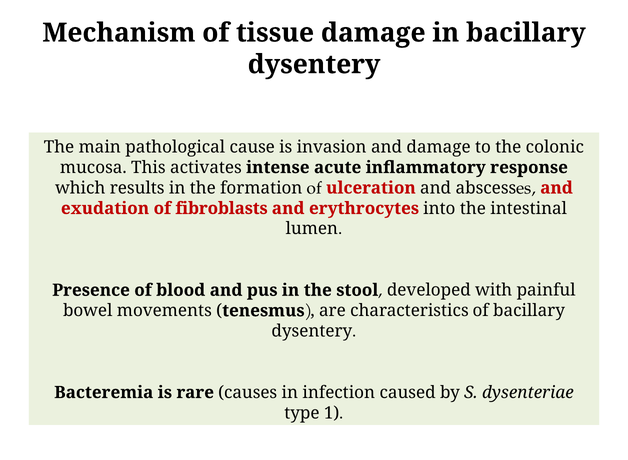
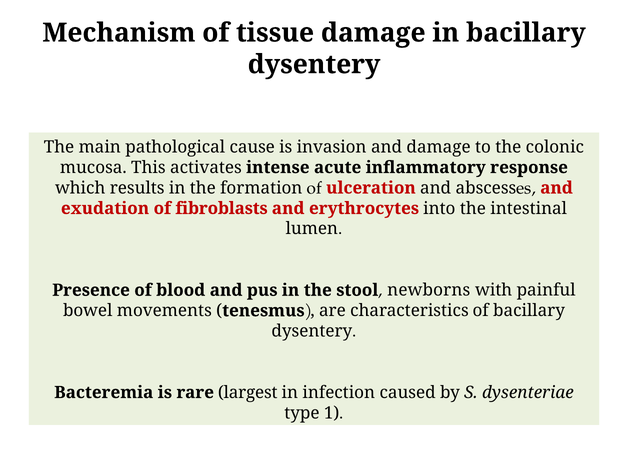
developed: developed -> newborns
causes: causes -> largest
